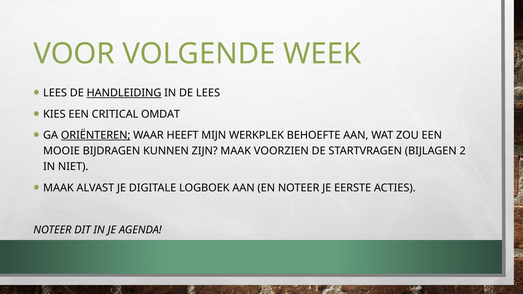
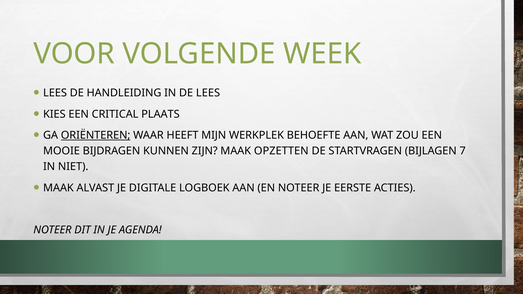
HANDLEIDING underline: present -> none
OMDAT: OMDAT -> PLAATS
VOORZIEN: VOORZIEN -> OPZETTEN
2: 2 -> 7
